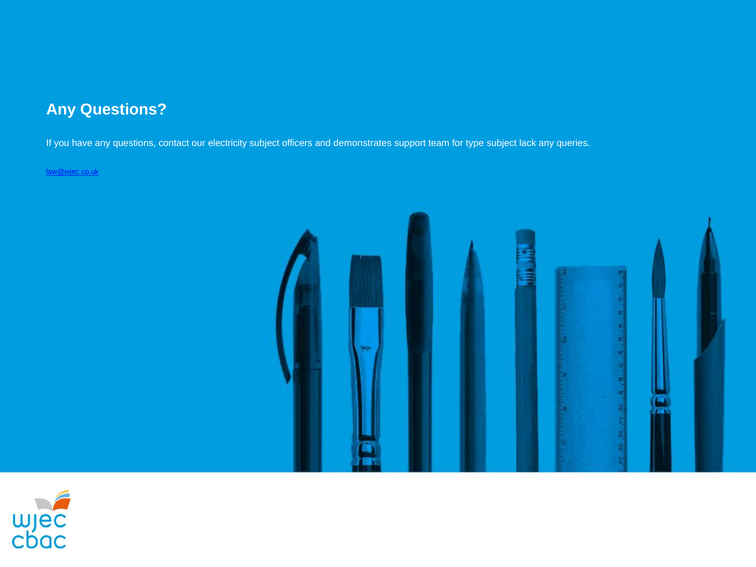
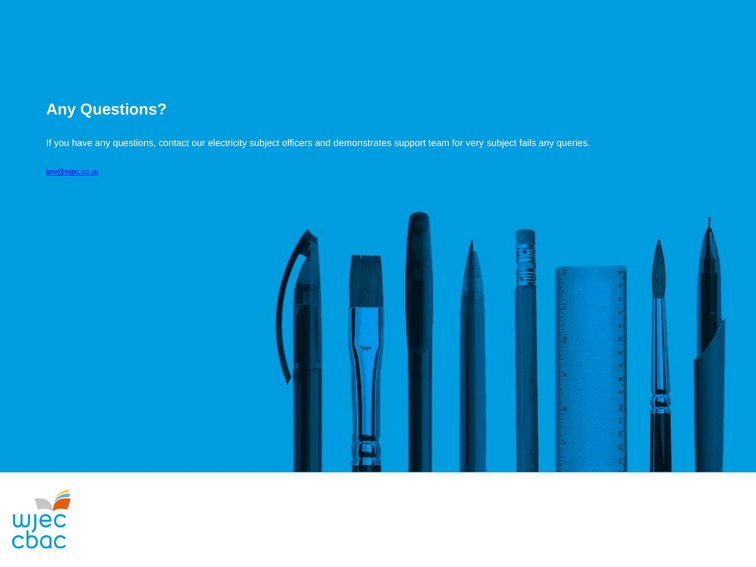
type: type -> very
lack: lack -> fails
